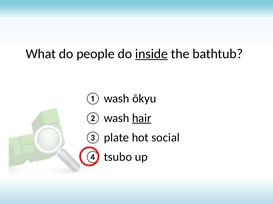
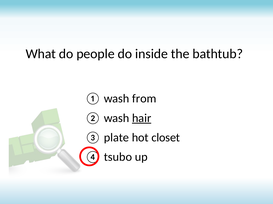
inside underline: present -> none
ōkyu: ōkyu -> from
social: social -> closet
